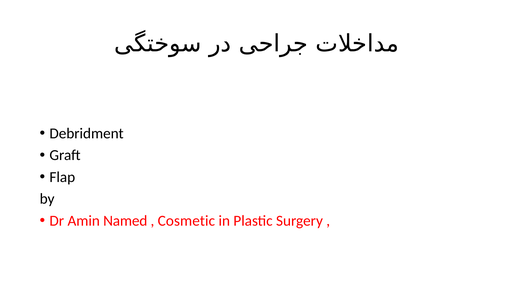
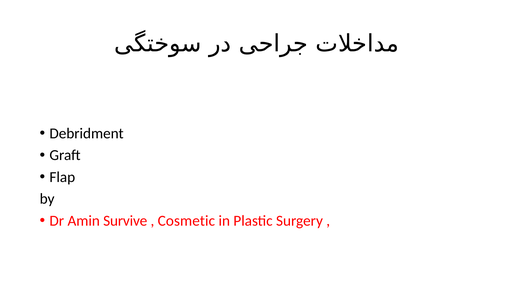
Named: Named -> Survive
